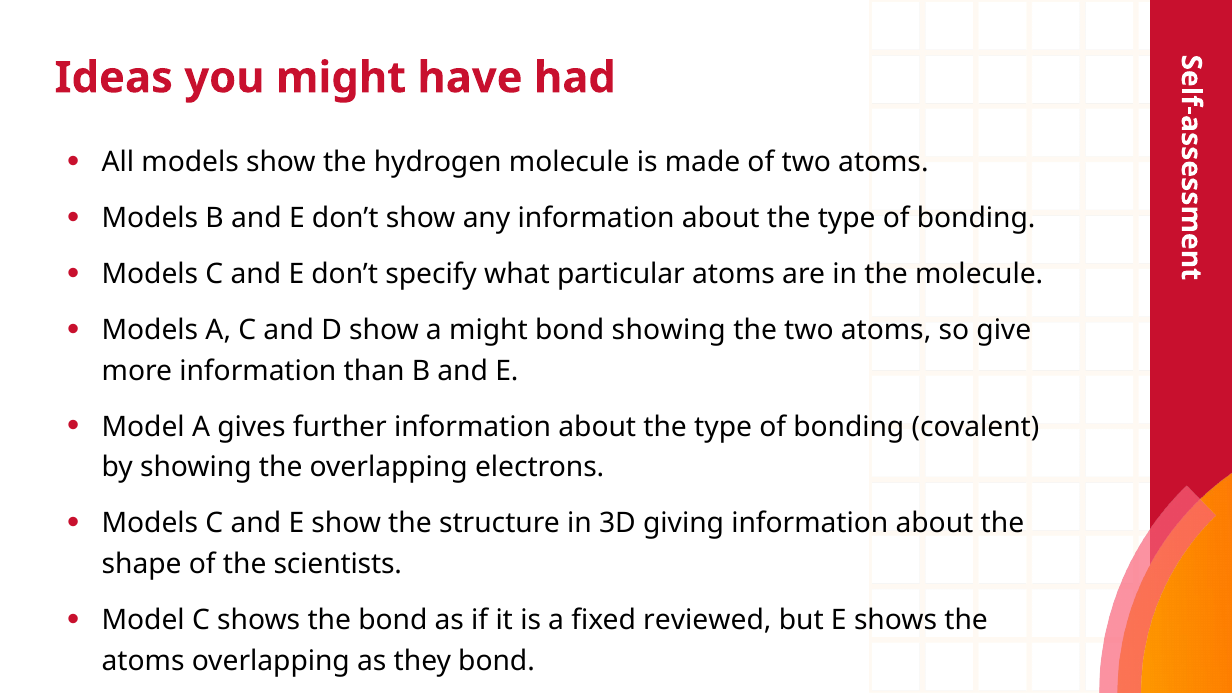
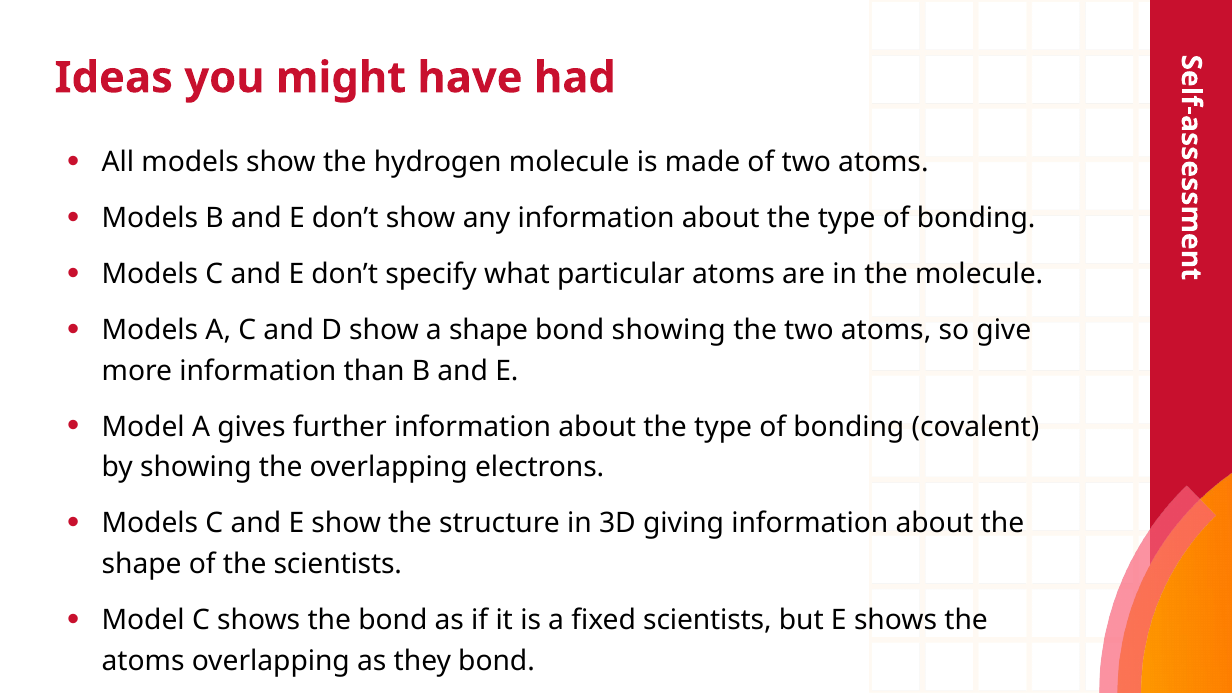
a might: might -> shape
fixed reviewed: reviewed -> scientists
